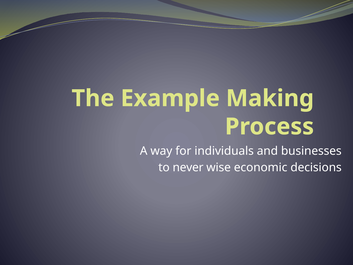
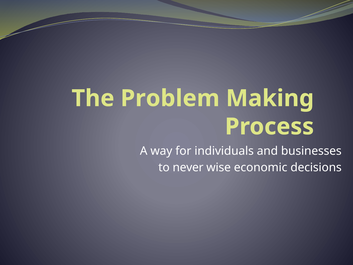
Example: Example -> Problem
